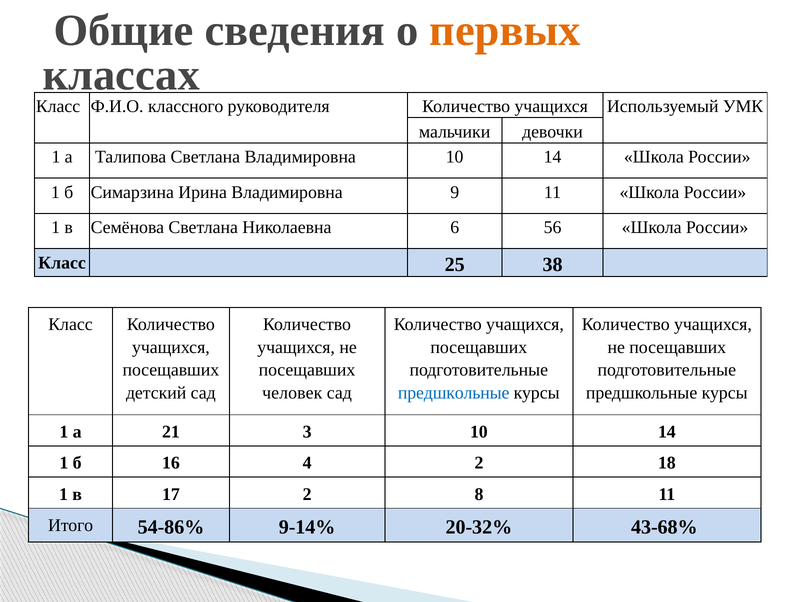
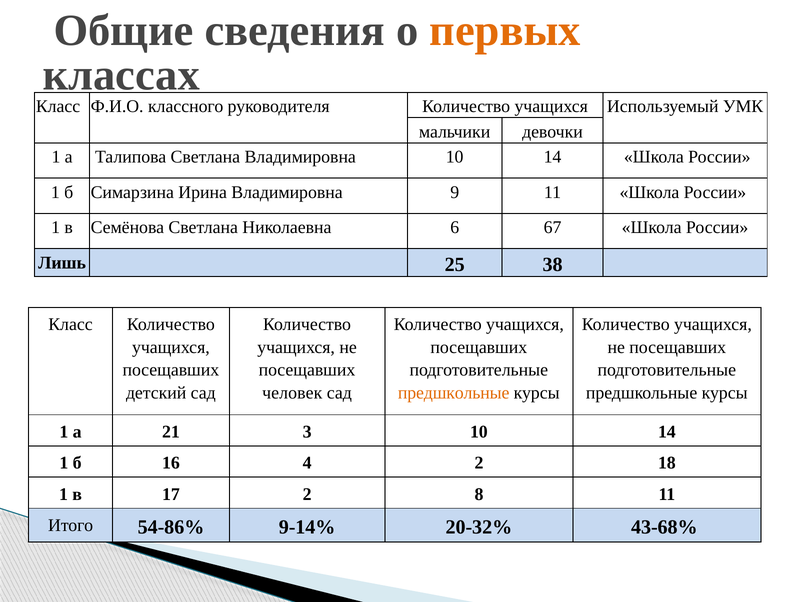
56: 56 -> 67
Класс at (62, 263): Класс -> Лишь
предшкольные at (454, 393) colour: blue -> orange
